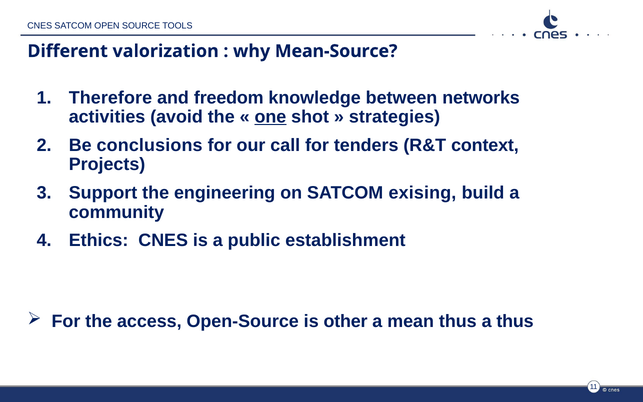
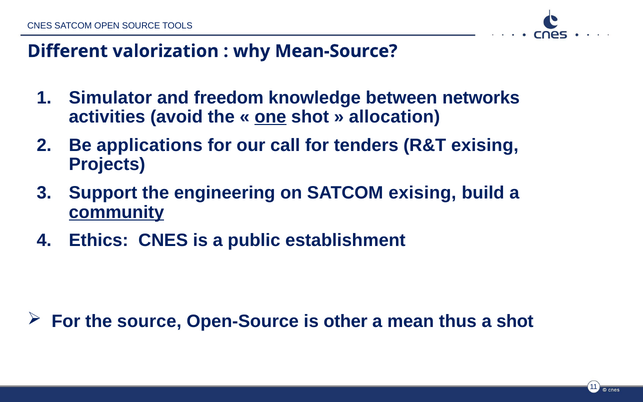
Therefore: Therefore -> Simulator
strategies: strategies -> allocation
conclusions: conclusions -> applications
R&T context: context -> exising
community underline: none -> present
the access: access -> source
a thus: thus -> shot
